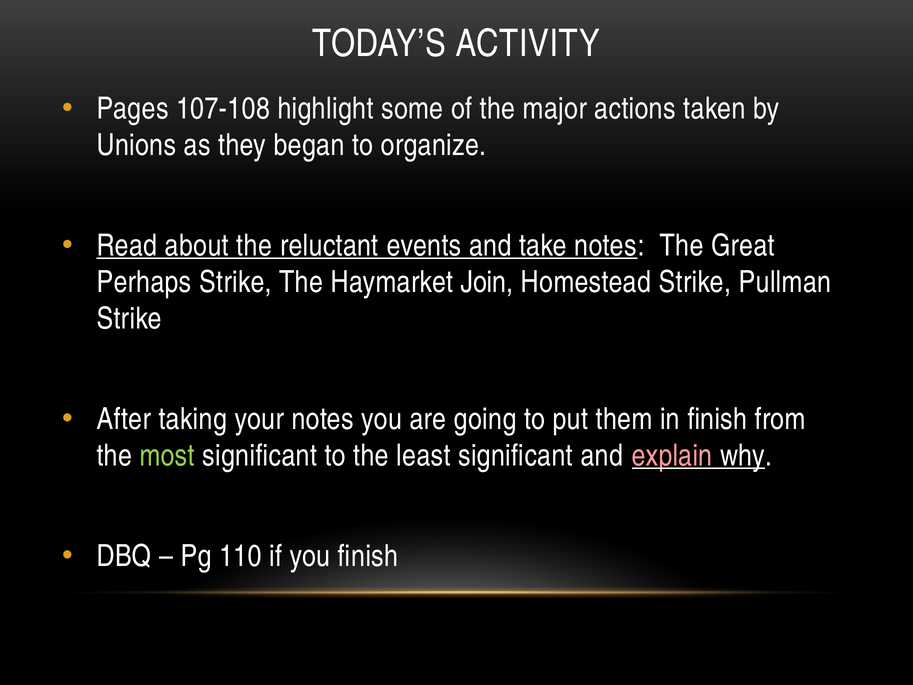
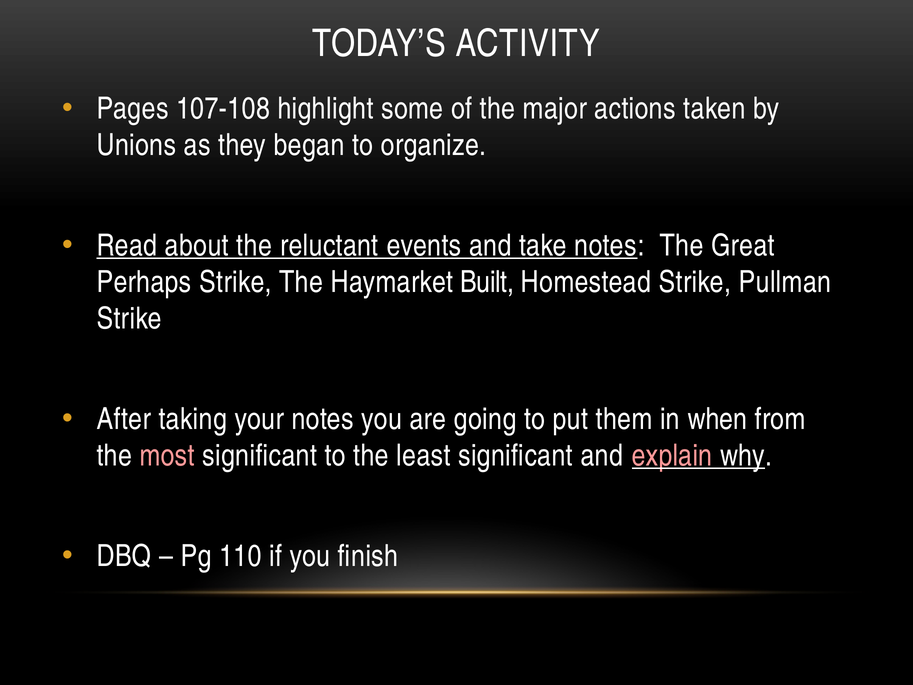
Join: Join -> Built
in finish: finish -> when
most colour: light green -> pink
